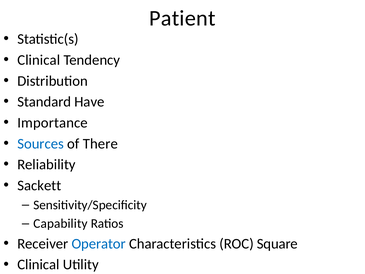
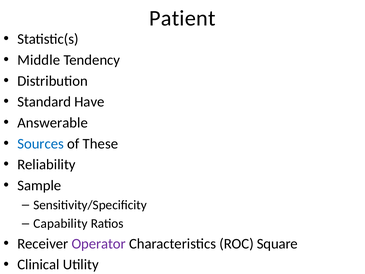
Clinical at (39, 60): Clinical -> Middle
Importance: Importance -> Answerable
There: There -> These
Sackett: Sackett -> Sample
Operator colour: blue -> purple
